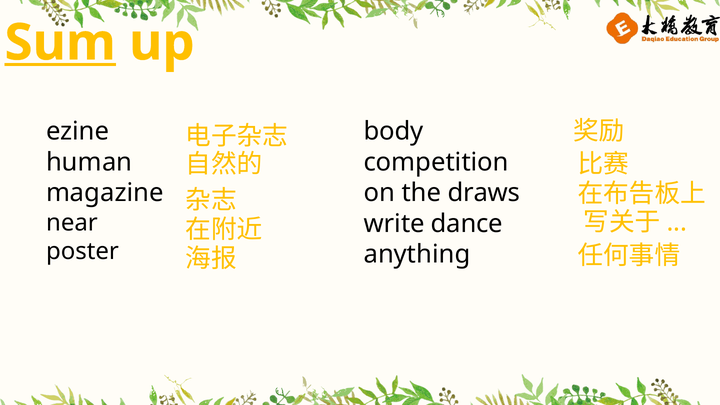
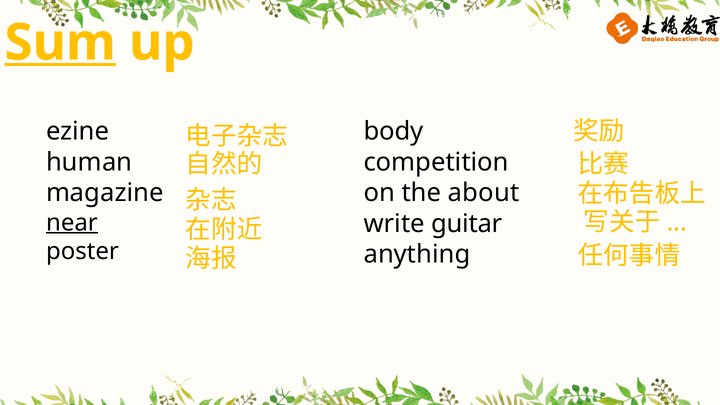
draws: draws -> about
near underline: none -> present
dance: dance -> guitar
